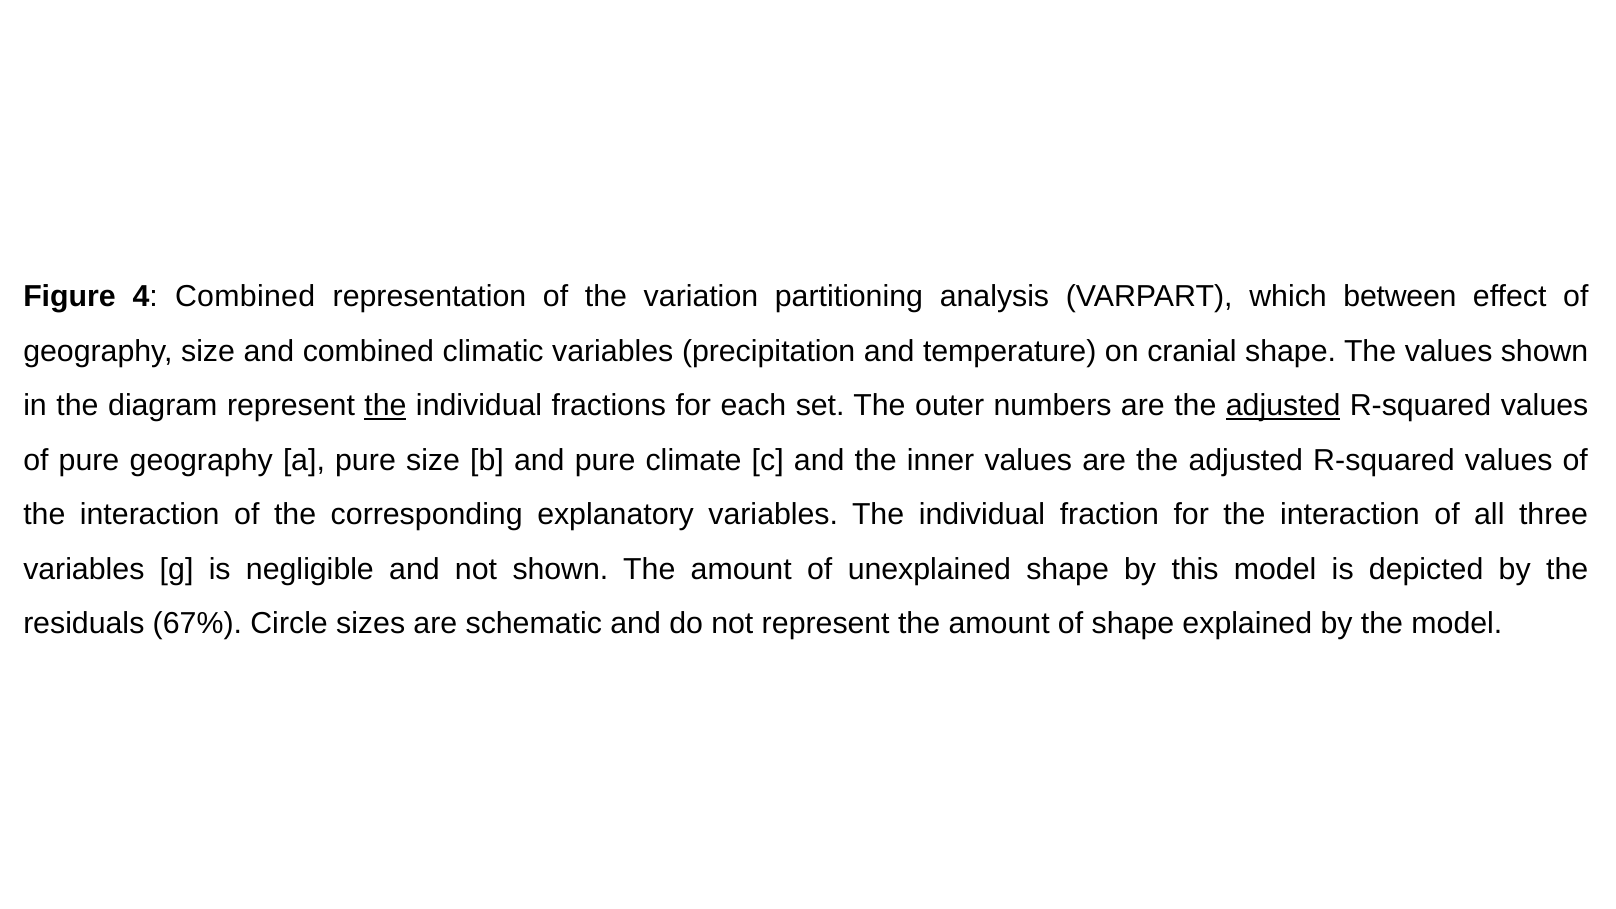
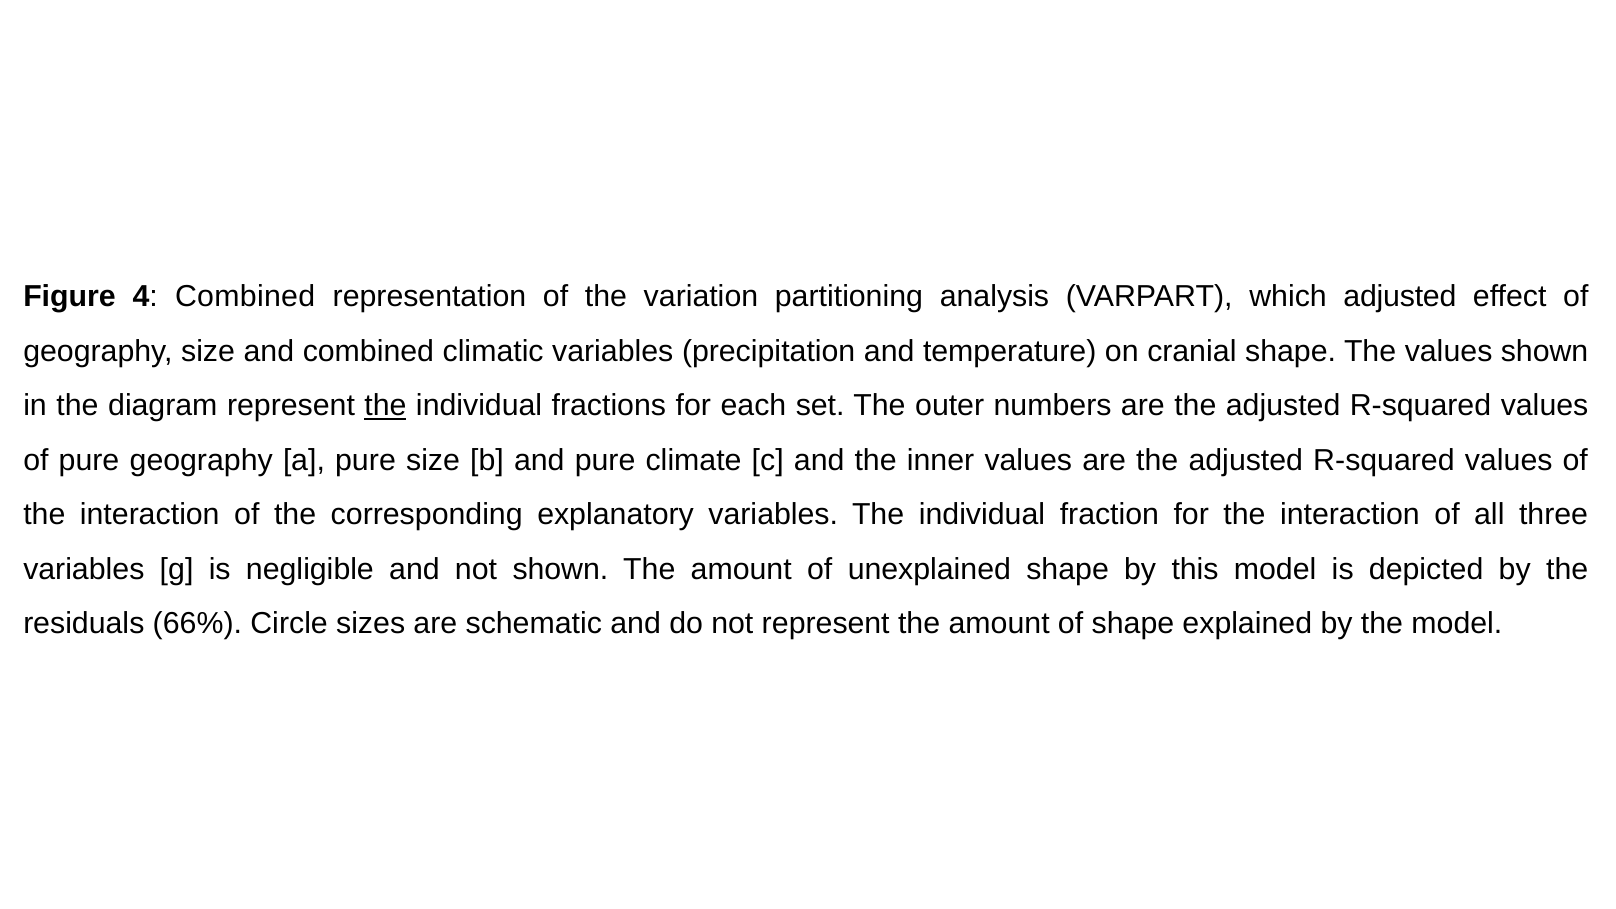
which between: between -> adjusted
adjusted at (1283, 406) underline: present -> none
67%: 67% -> 66%
